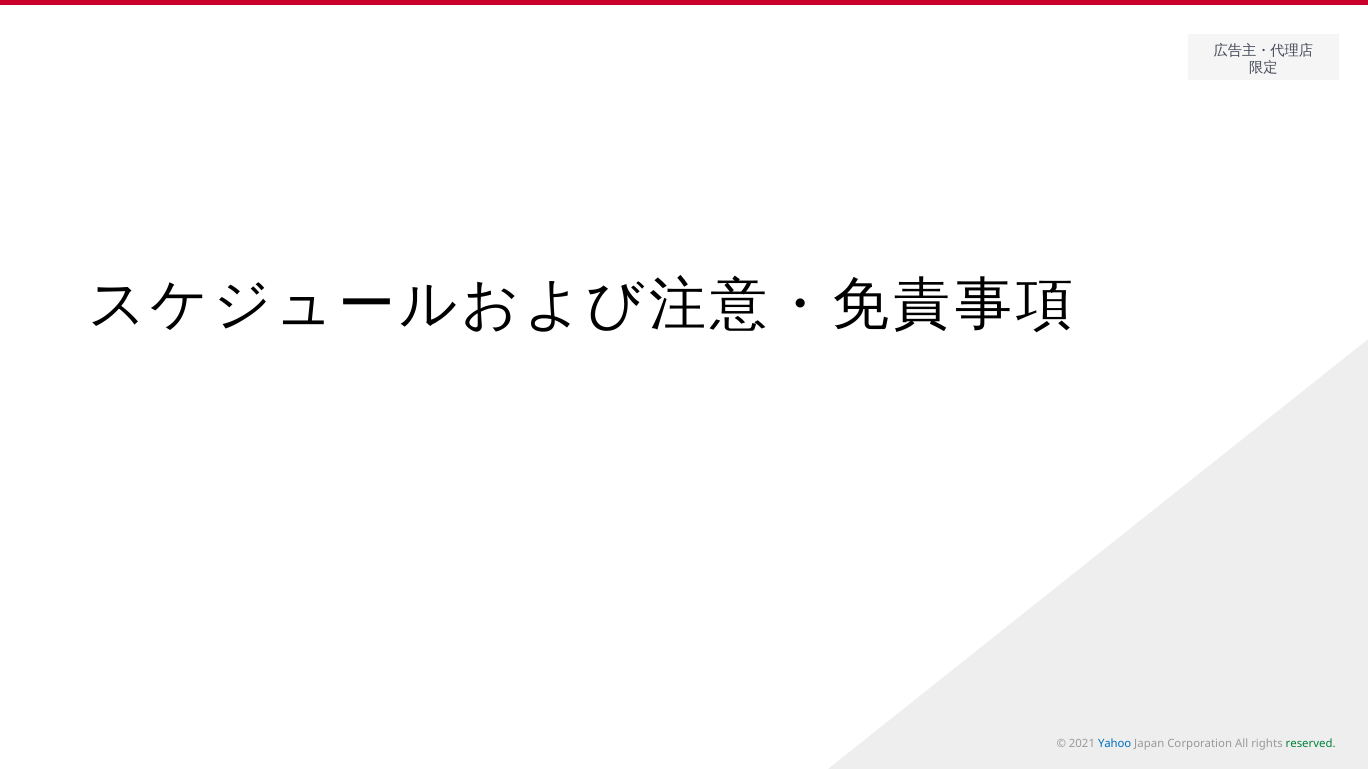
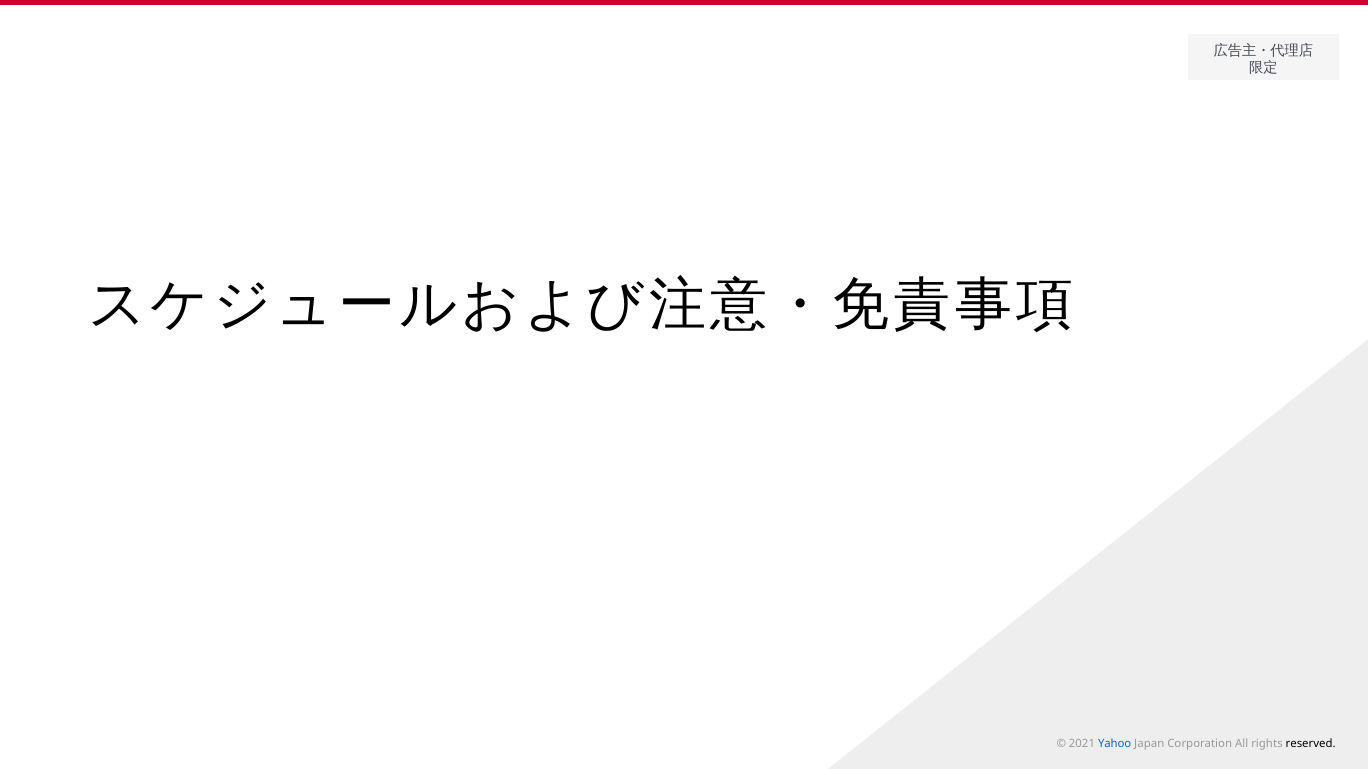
reserved colour: green -> black
